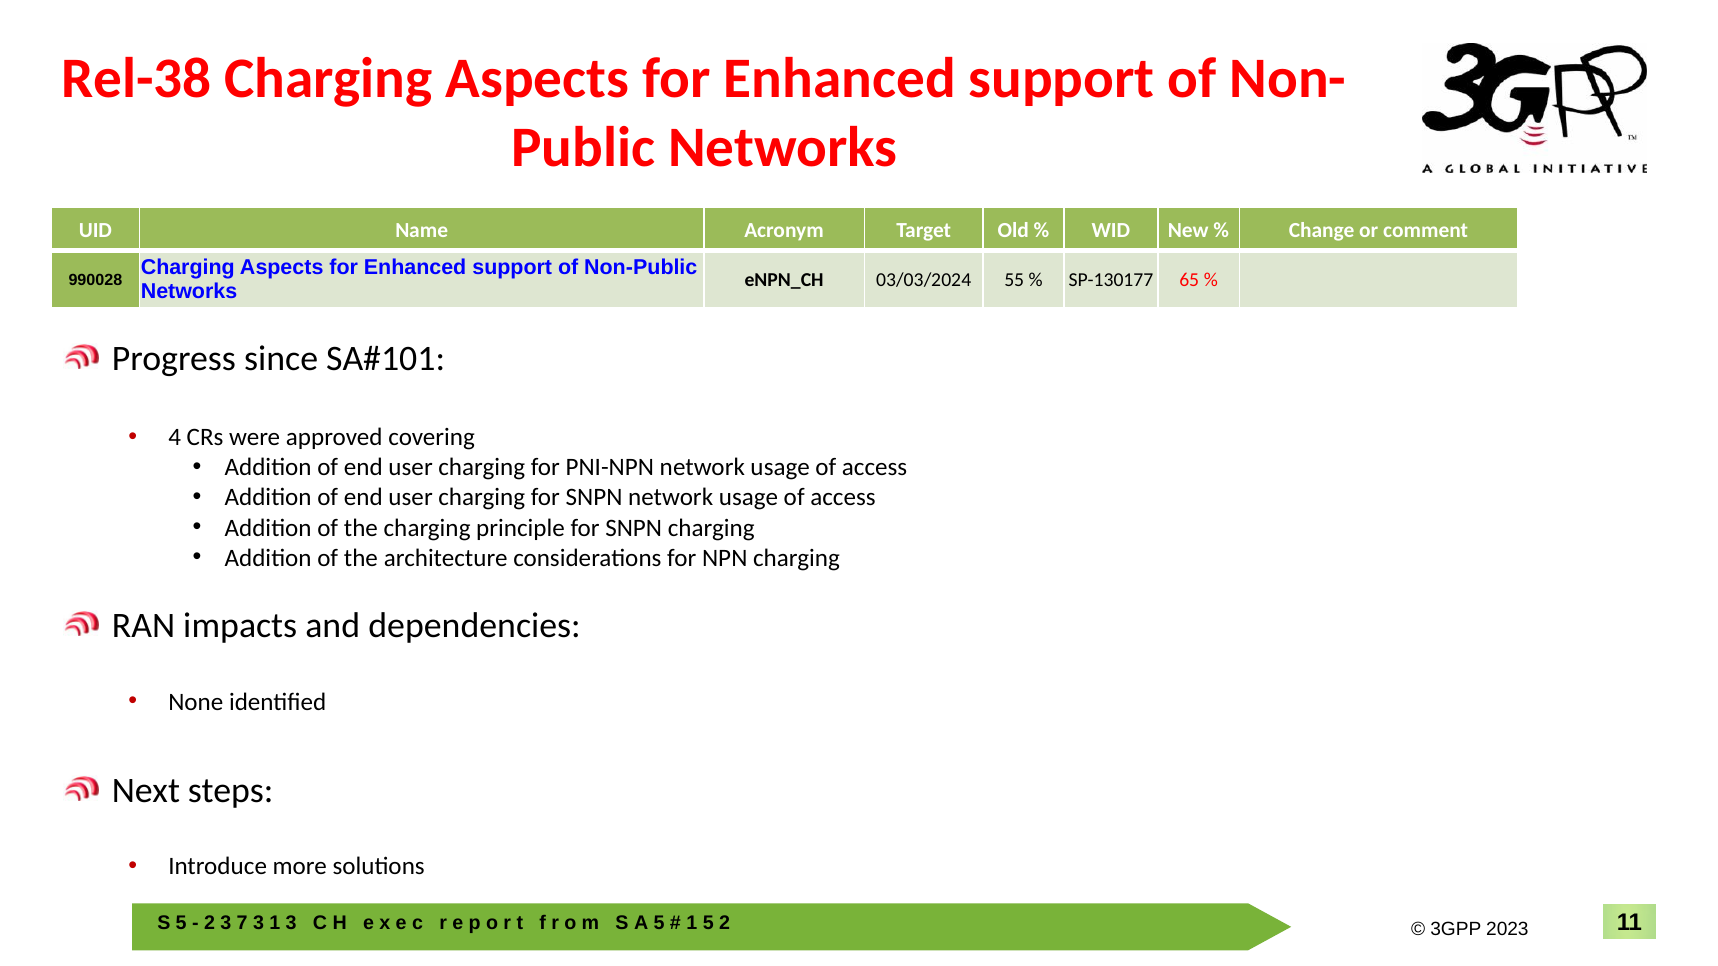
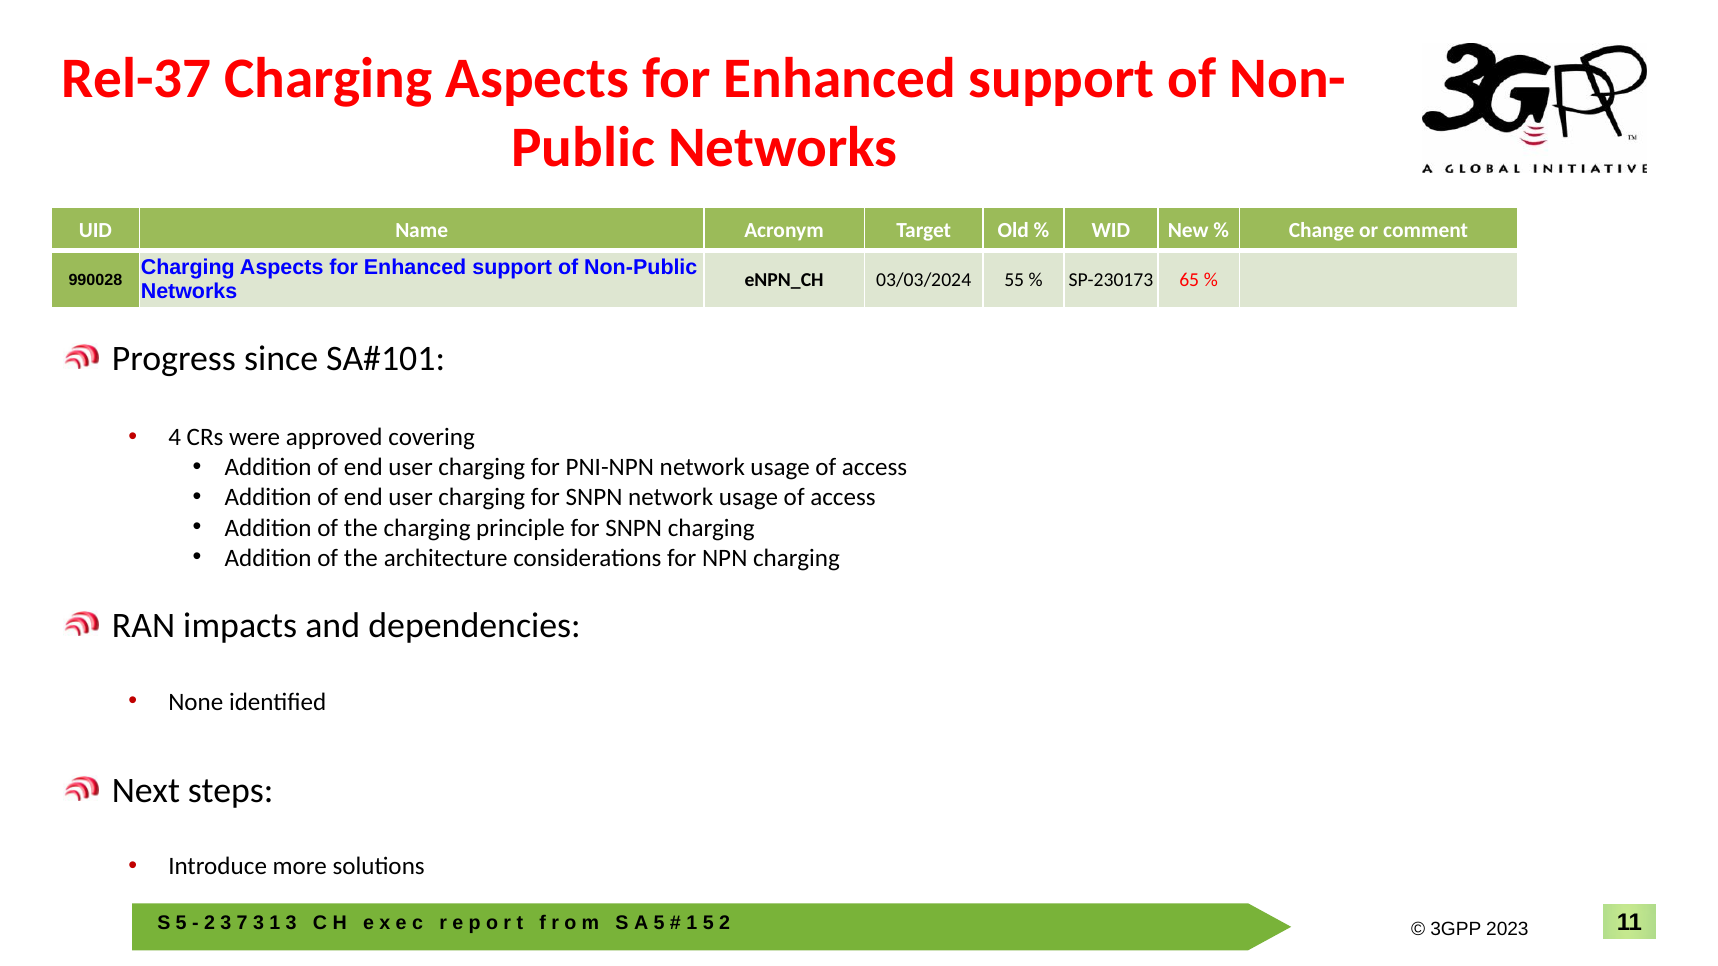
Rel-38: Rel-38 -> Rel-37
SP-130177: SP-130177 -> SP-230173
